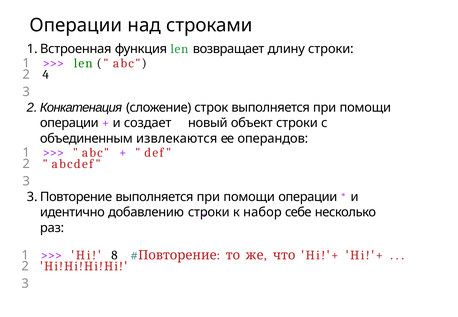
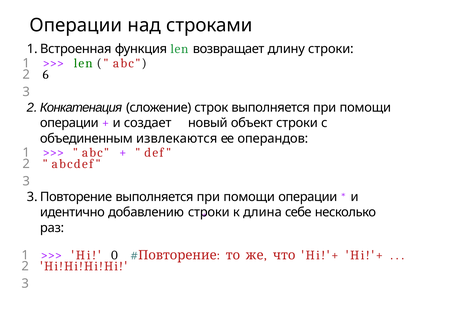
4: 4 -> 6
набор: набор -> длина
8: 8 -> 0
